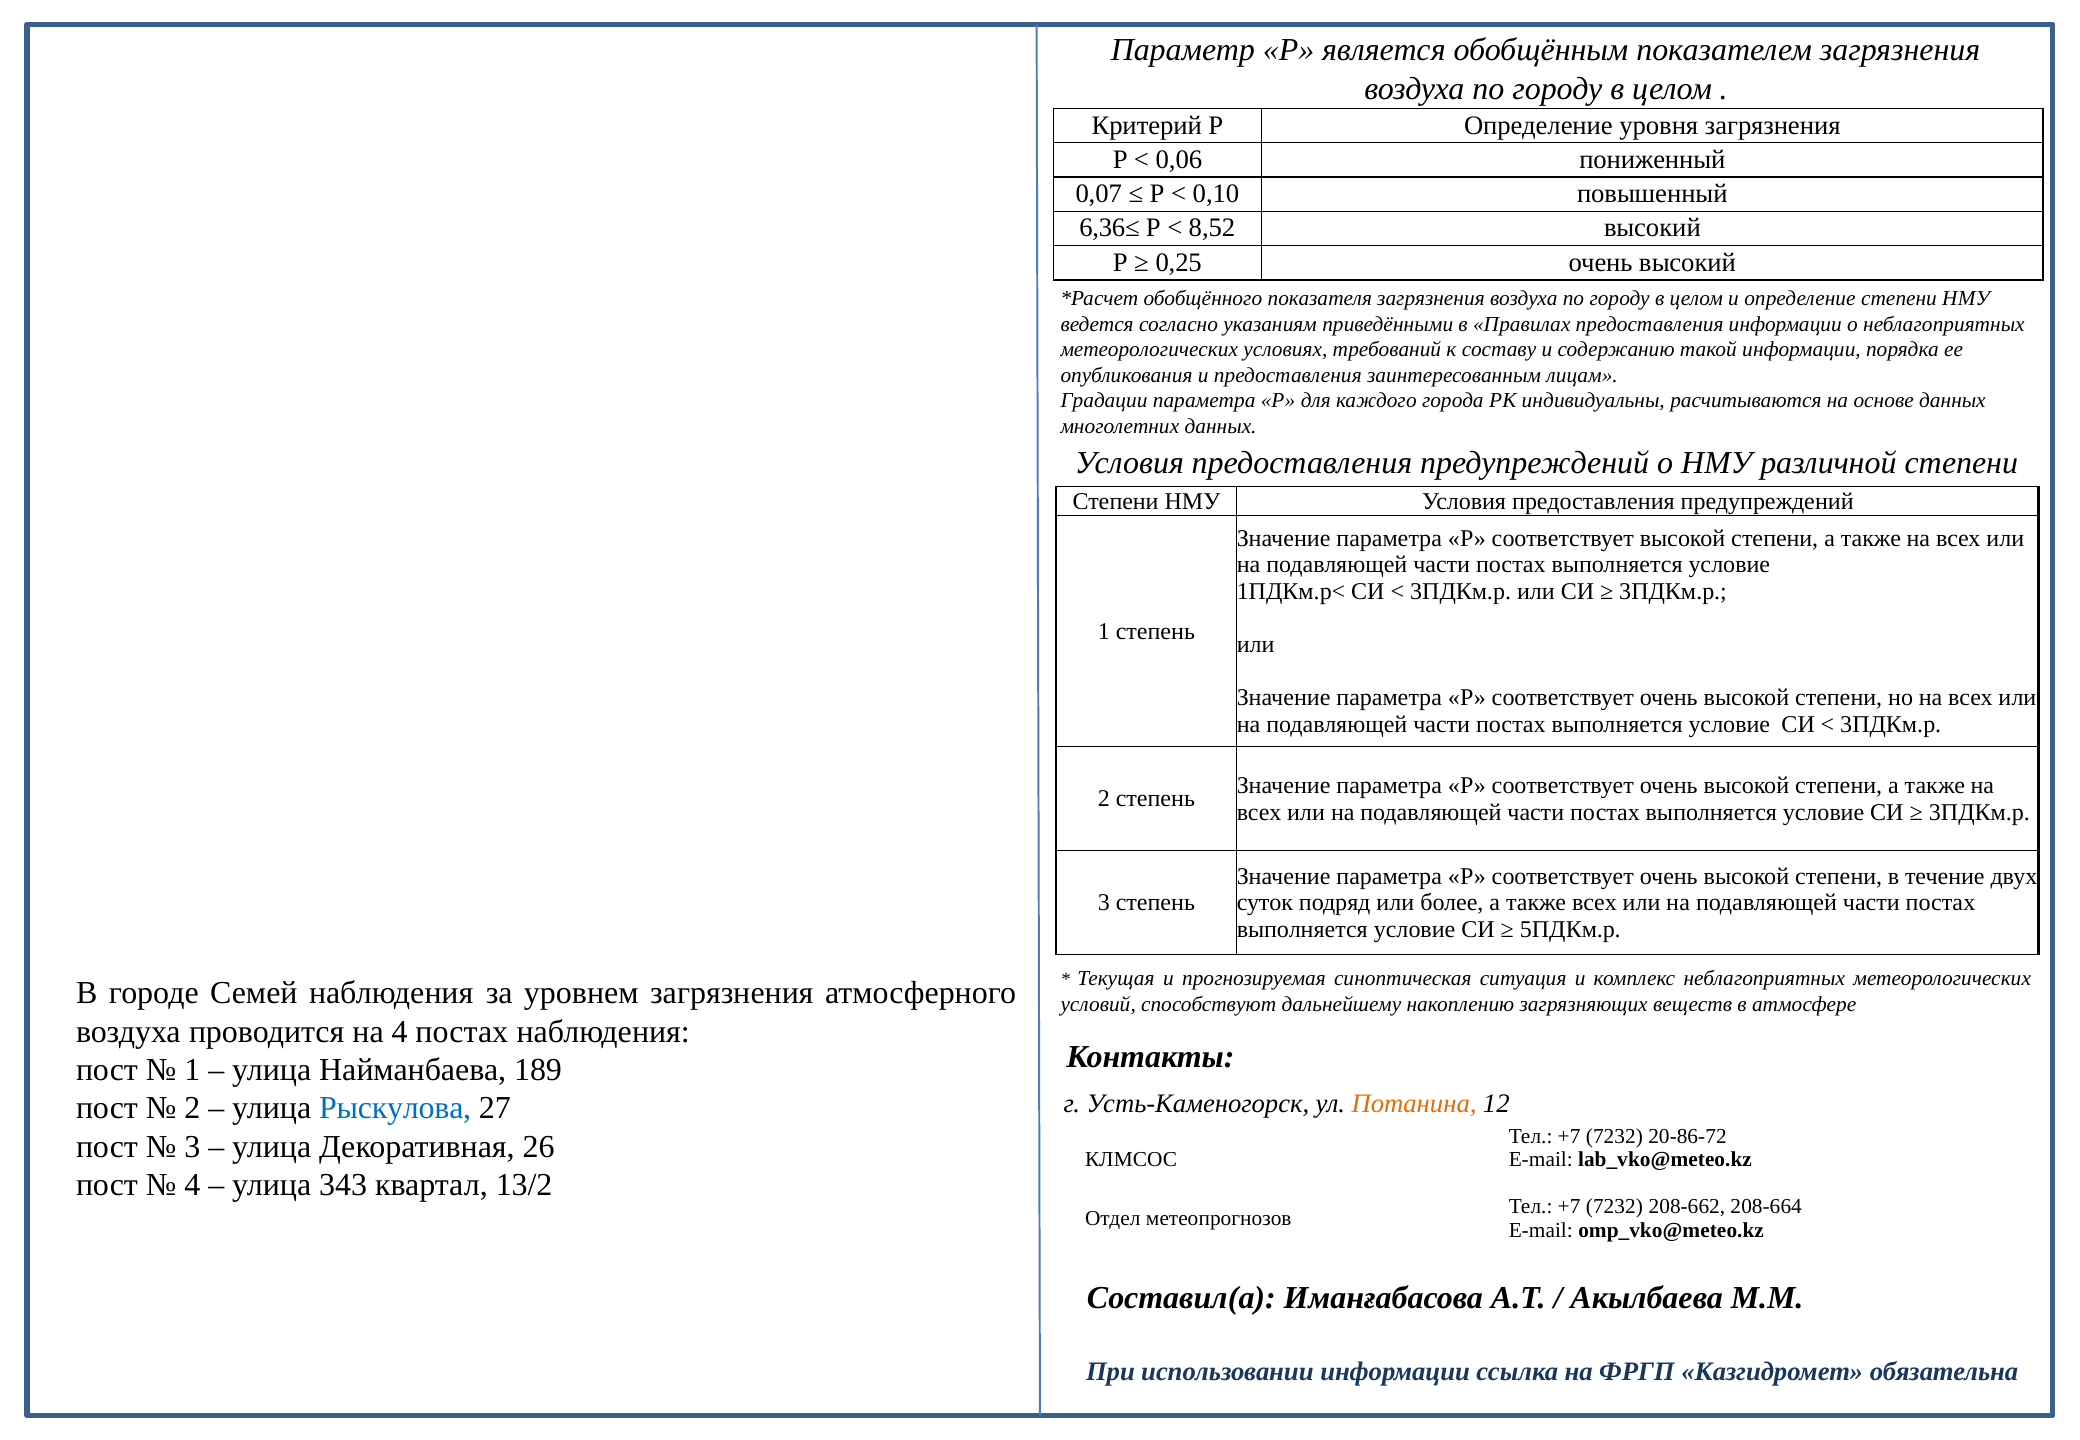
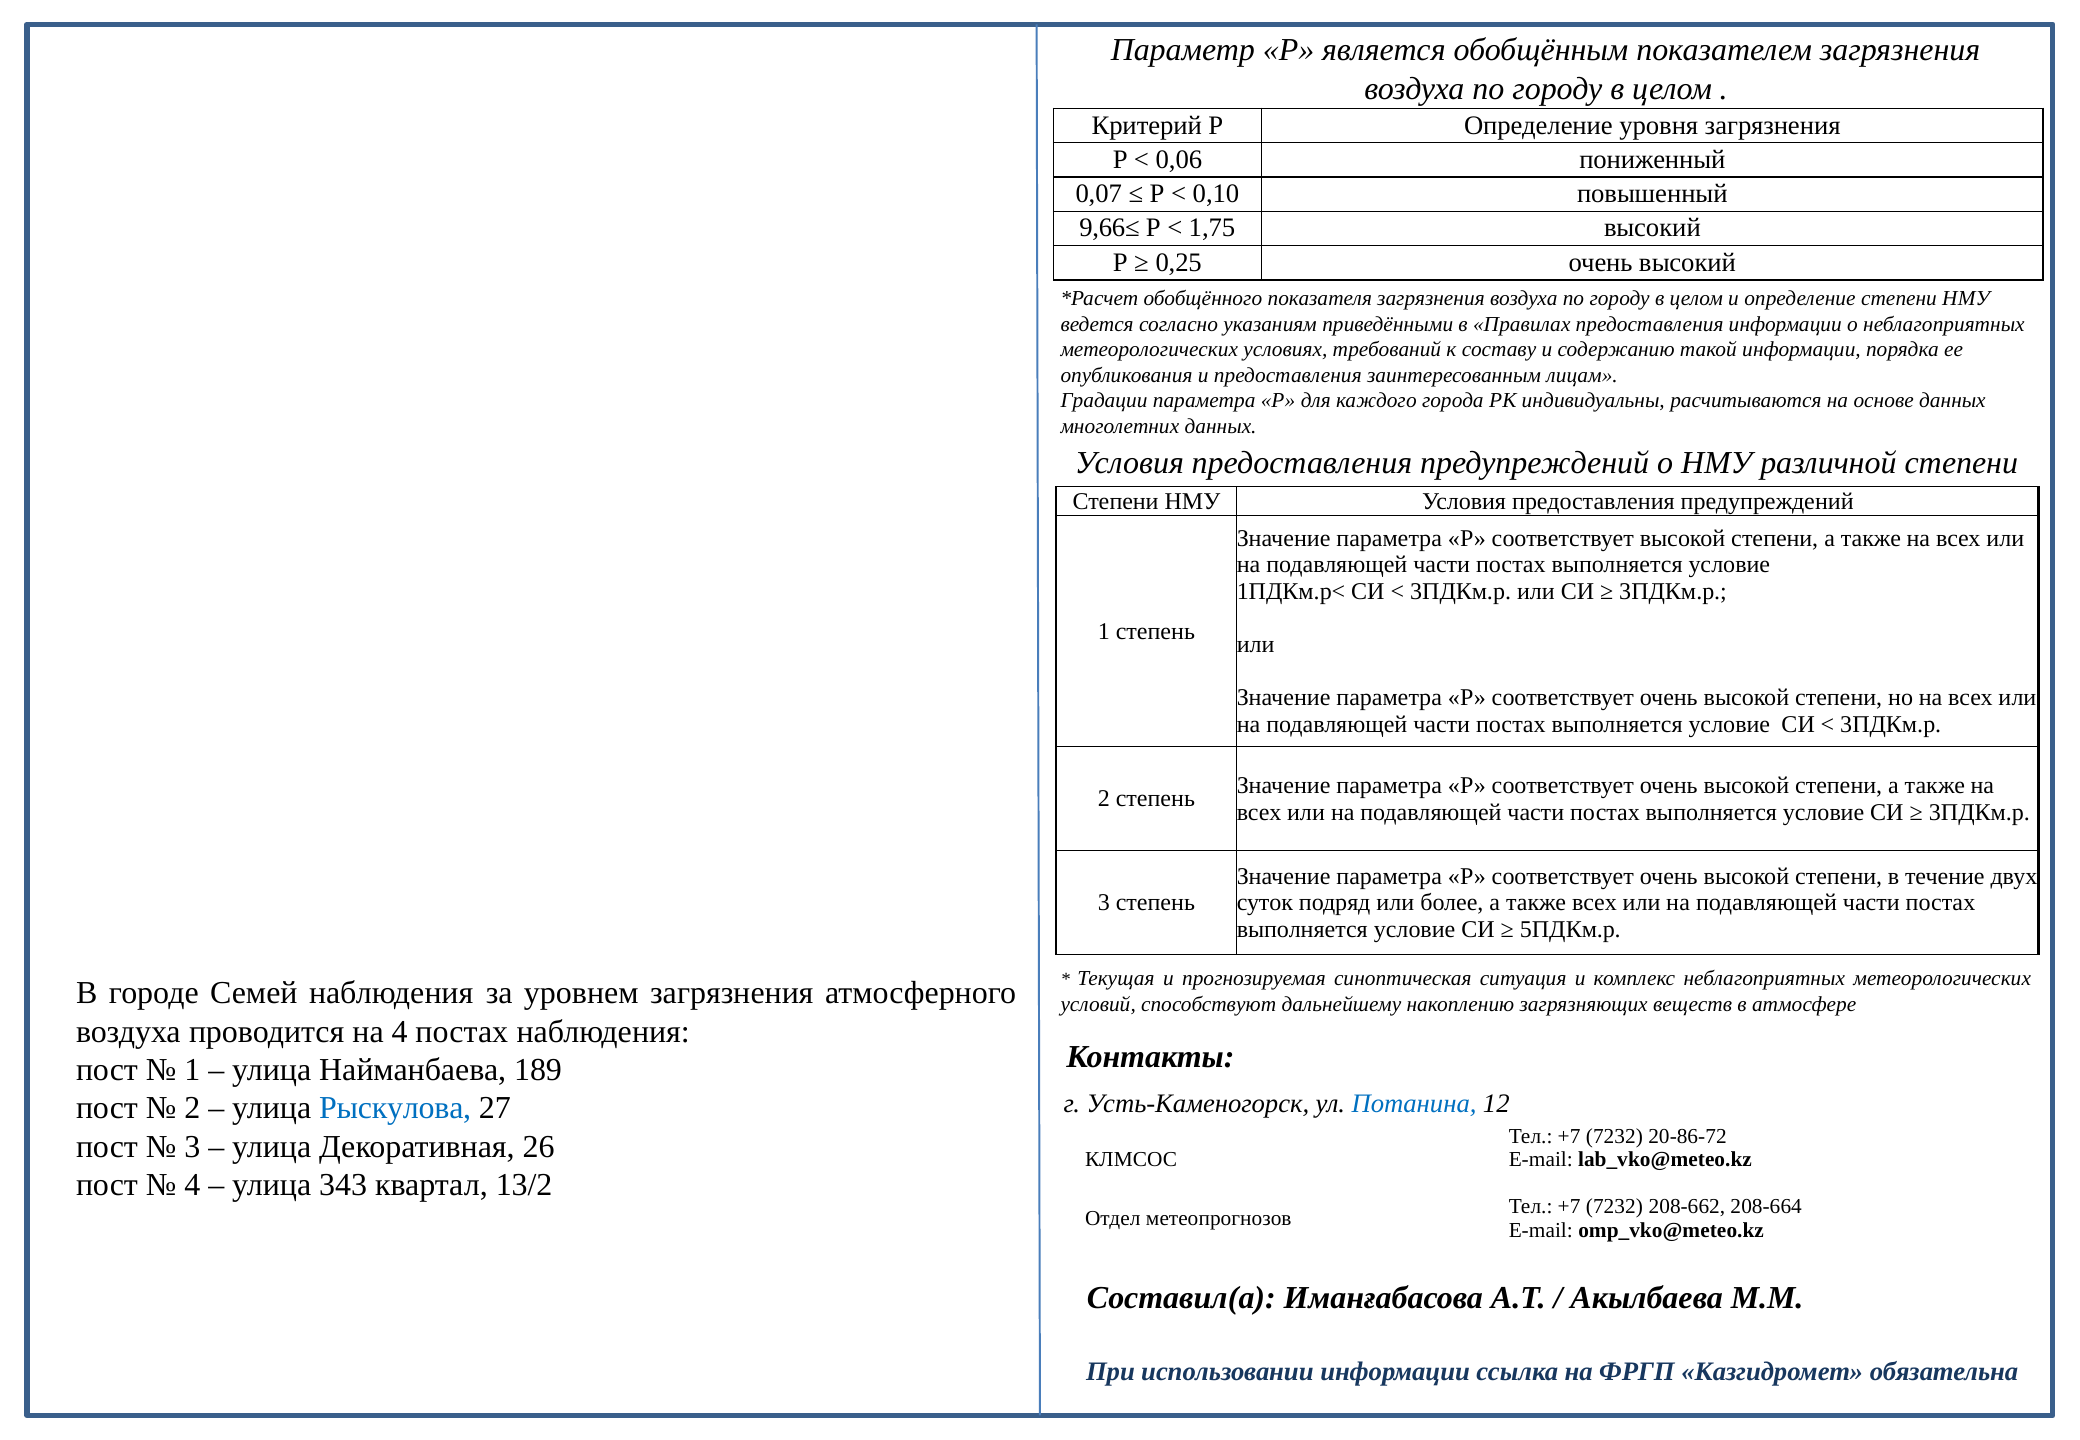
6,36≤: 6,36≤ -> 9,66≤
8,52: 8,52 -> 1,75
Потанина colour: orange -> blue
